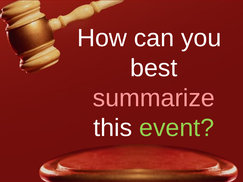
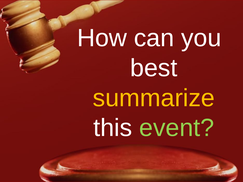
summarize colour: pink -> yellow
